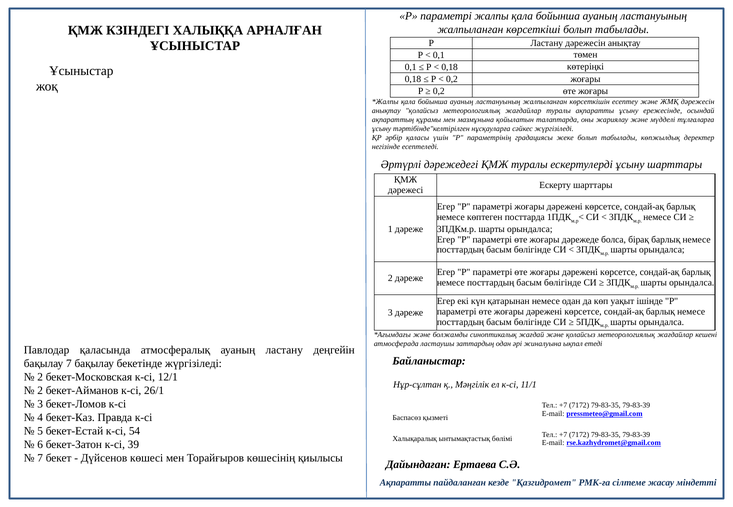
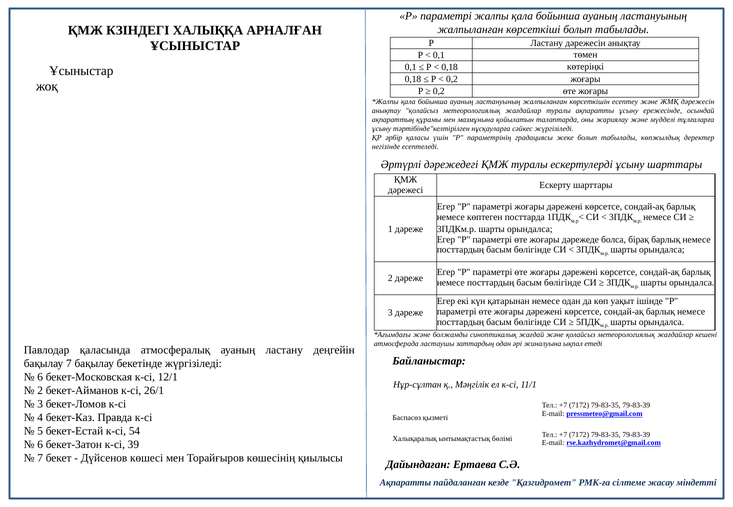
2 at (40, 377): 2 -> 6
